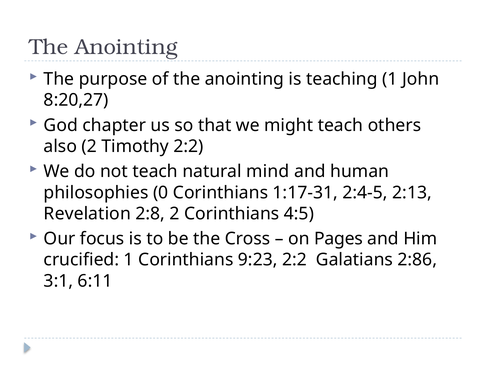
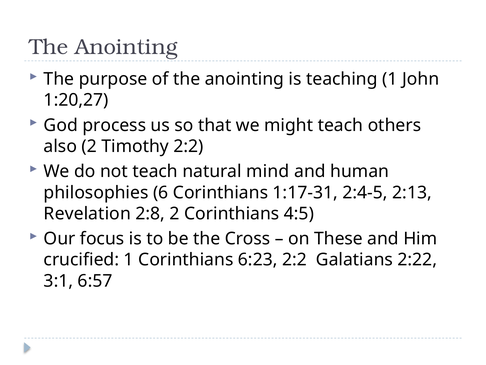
8:20,27: 8:20,27 -> 1:20,27
chapter: chapter -> process
0: 0 -> 6
Pages: Pages -> These
9:23: 9:23 -> 6:23
2:86: 2:86 -> 2:22
6:11: 6:11 -> 6:57
